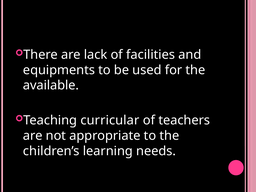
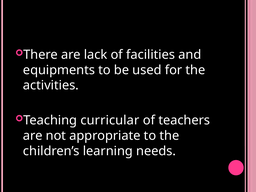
available: available -> activities
